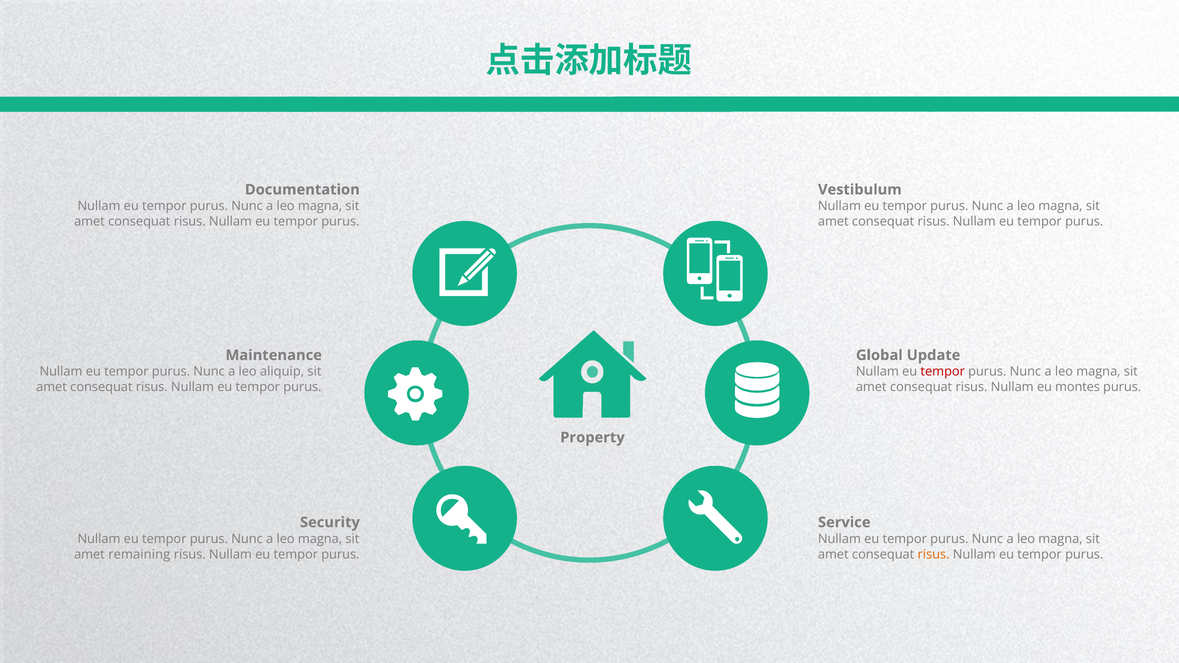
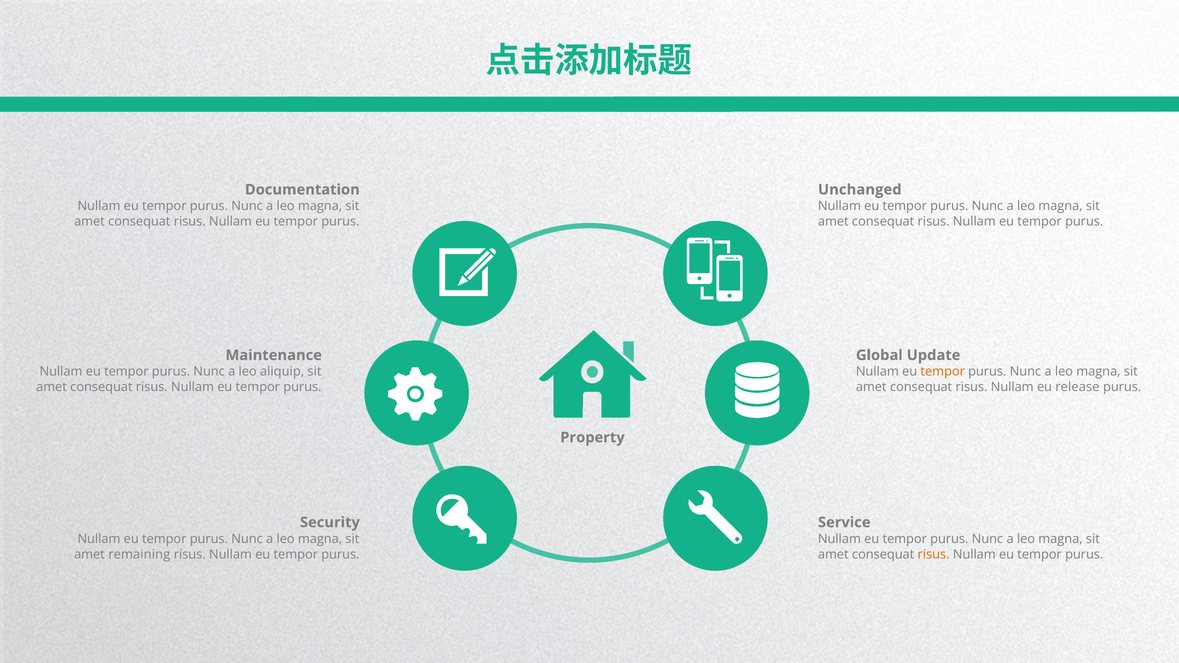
Vestibulum: Vestibulum -> Unchanged
tempor at (943, 372) colour: red -> orange
montes: montes -> release
